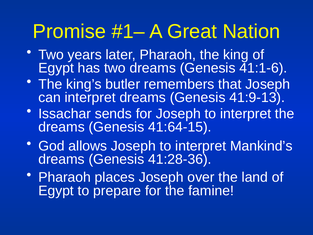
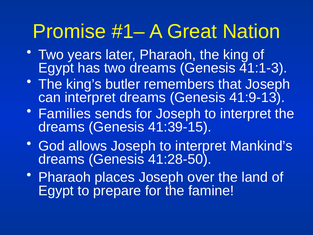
41:1-6: 41:1-6 -> 41:1-3
Issachar: Issachar -> Families
41:64-15: 41:64-15 -> 41:39-15
41:28-36: 41:28-36 -> 41:28-50
